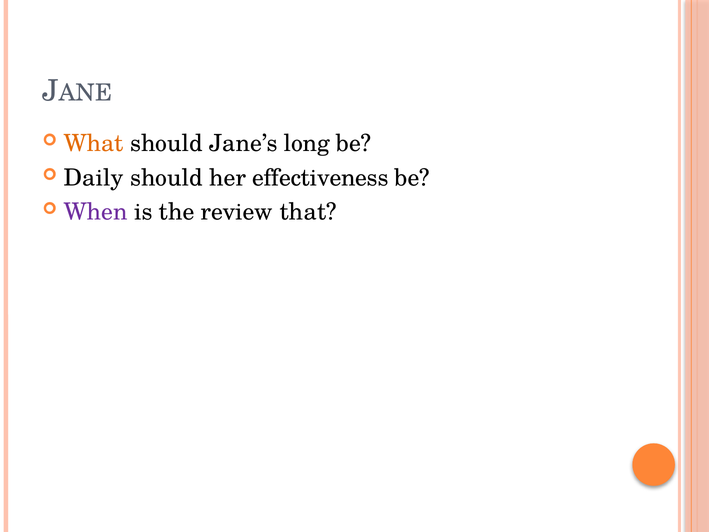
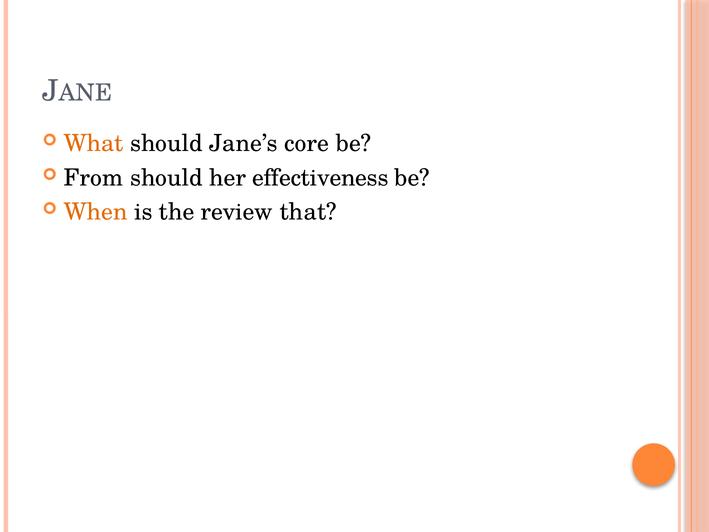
long: long -> core
Daily: Daily -> From
When colour: purple -> orange
